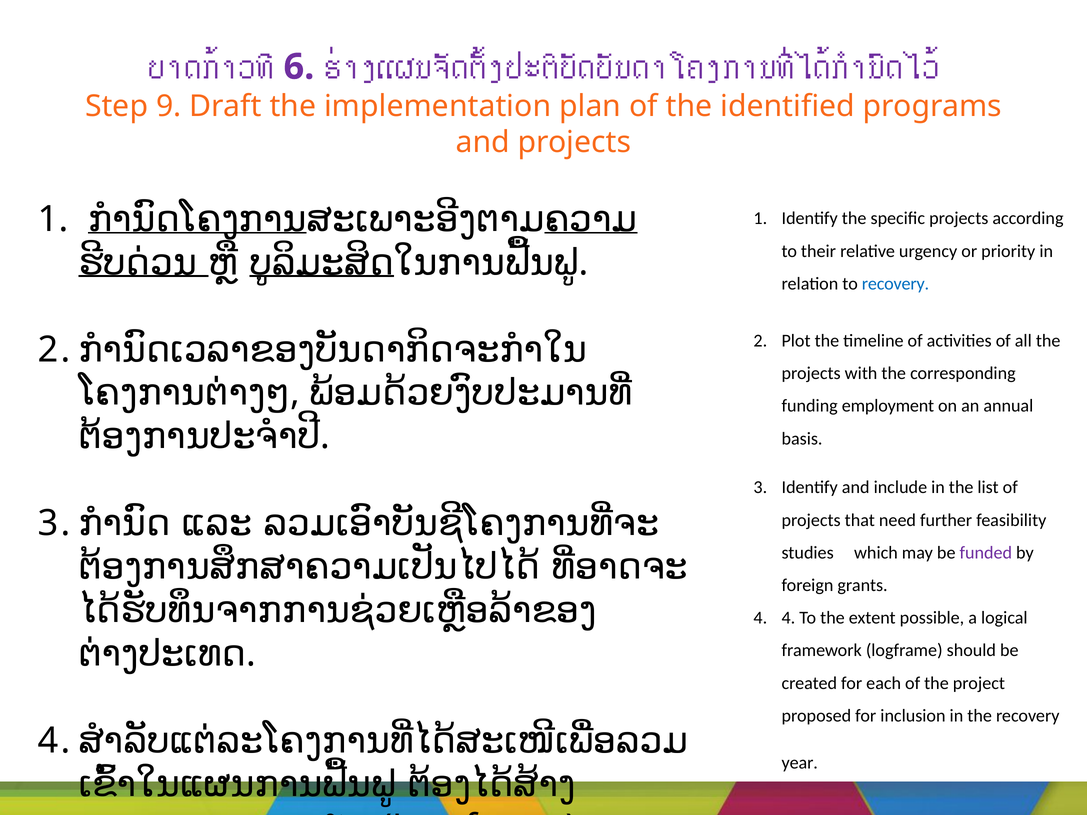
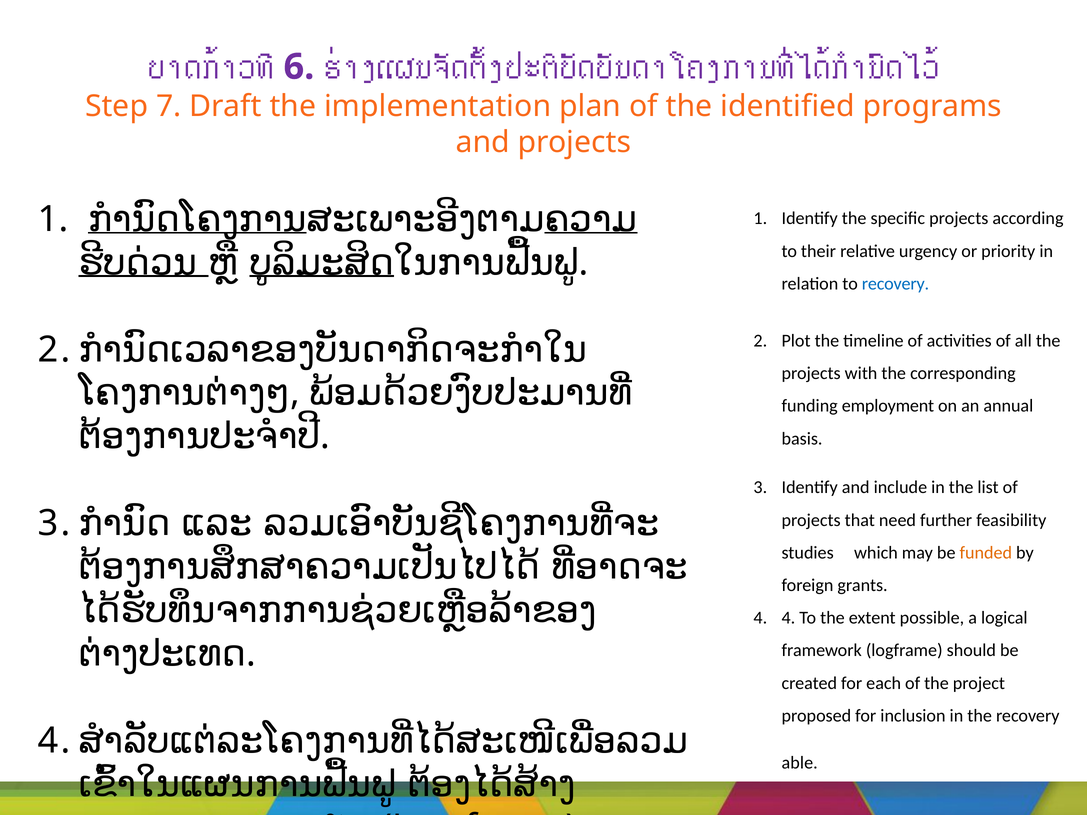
9: 9 -> 7
funded colour: purple -> orange
year: year -> able
